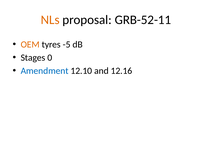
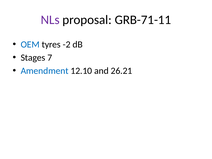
NLs colour: orange -> purple
GRB-52-11: GRB-52-11 -> GRB-71-11
OEM colour: orange -> blue
-5: -5 -> -2
0: 0 -> 7
12.16: 12.16 -> 26.21
